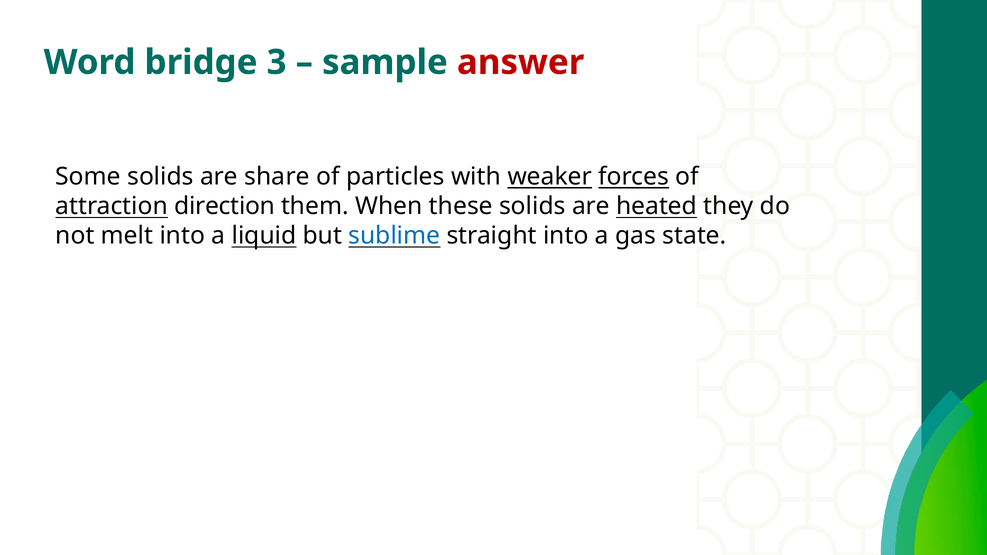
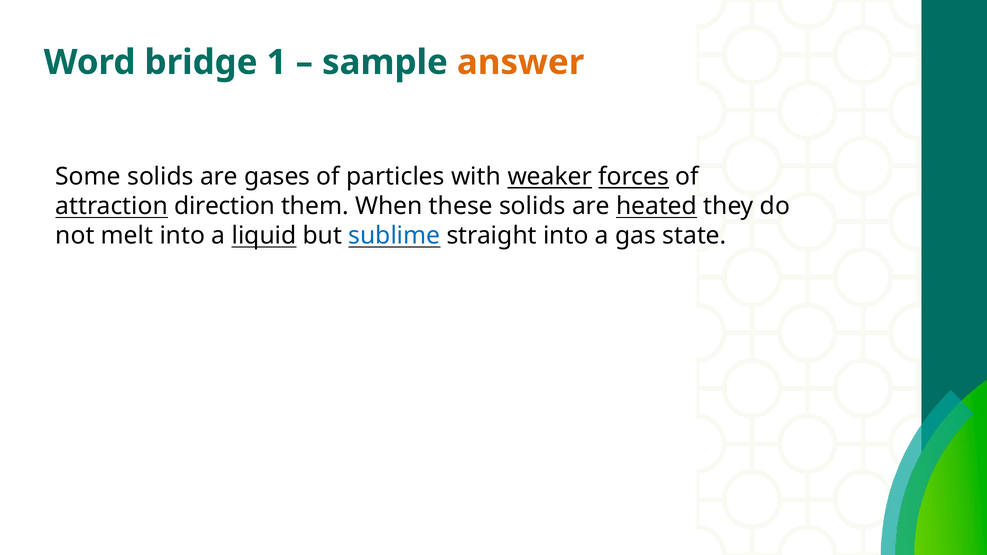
3: 3 -> 1
answer colour: red -> orange
share: share -> gases
